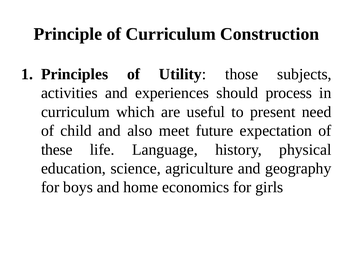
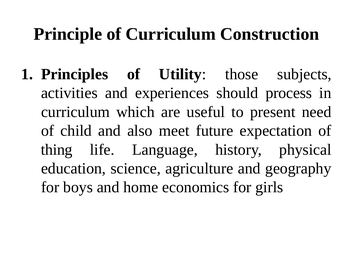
these: these -> thing
